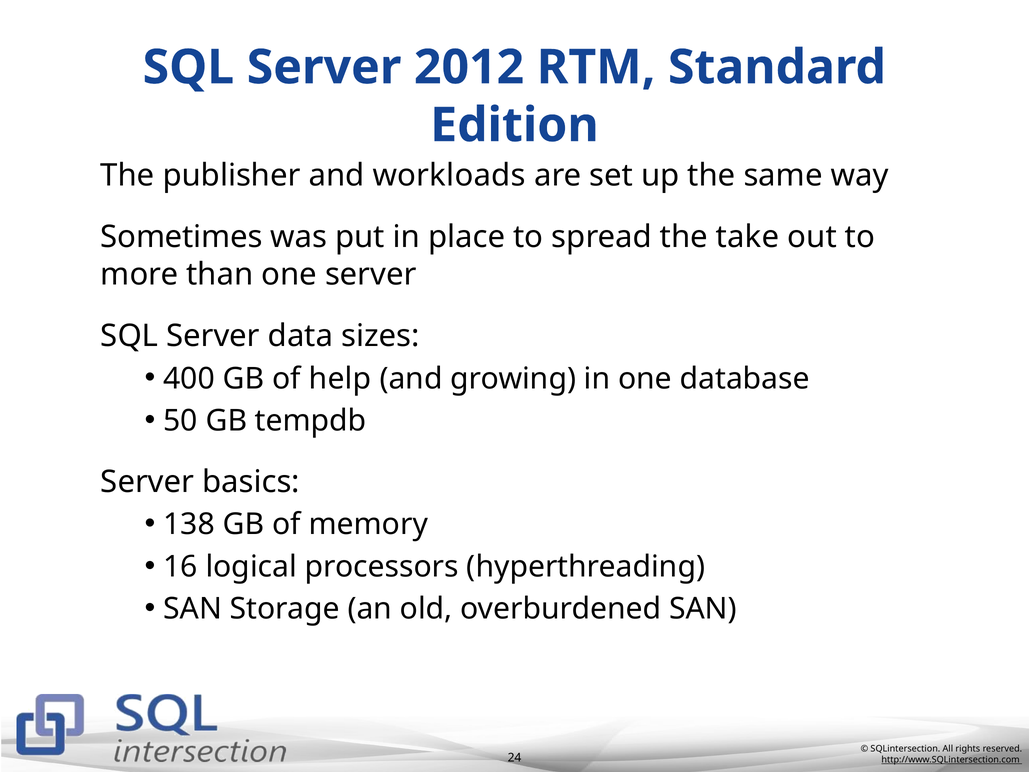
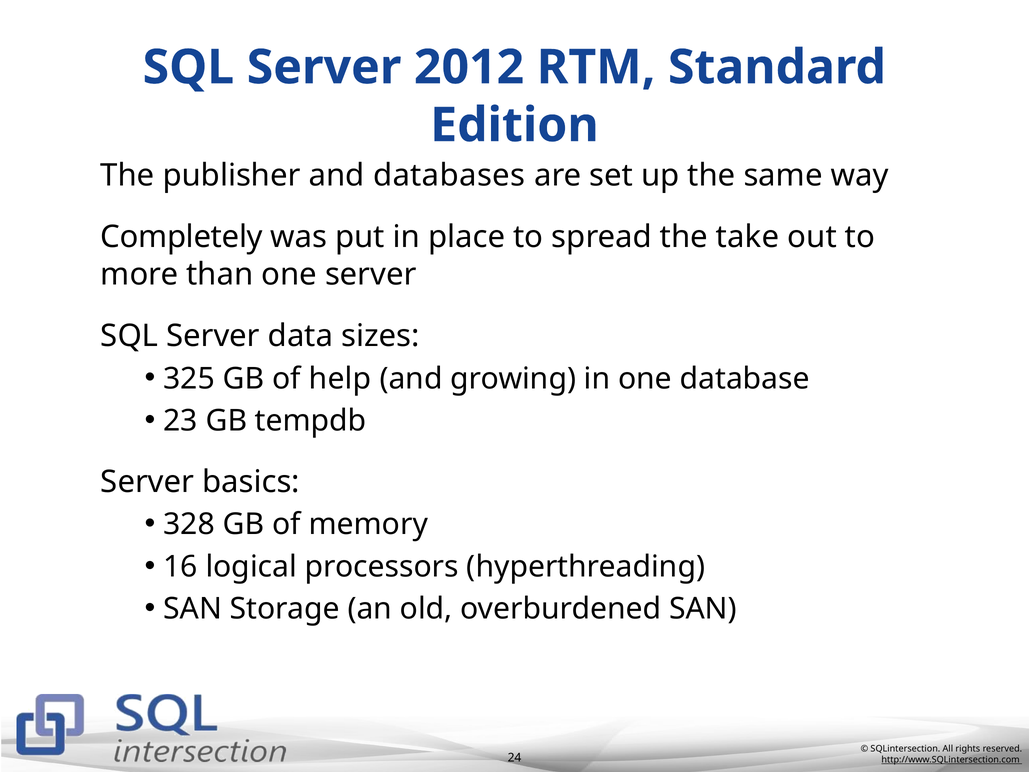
workloads: workloads -> databases
Sometimes: Sometimes -> Completely
400: 400 -> 325
50: 50 -> 23
138: 138 -> 328
